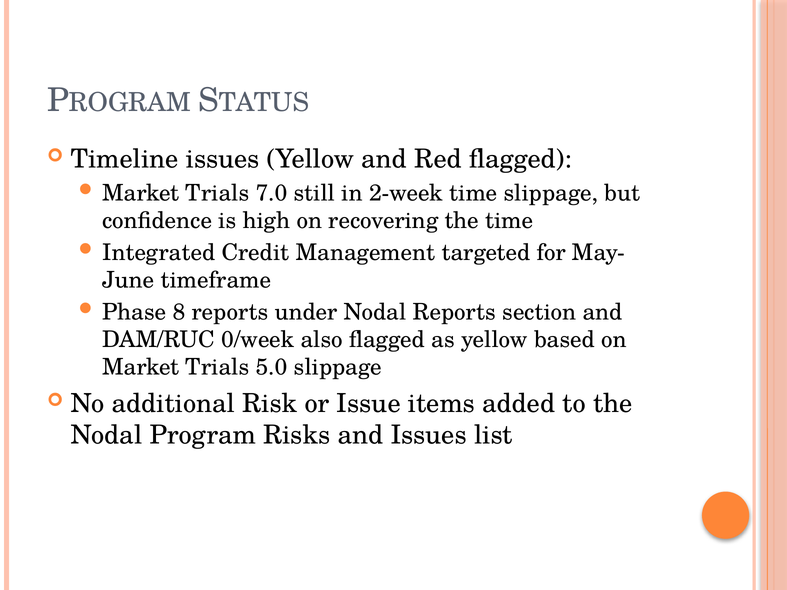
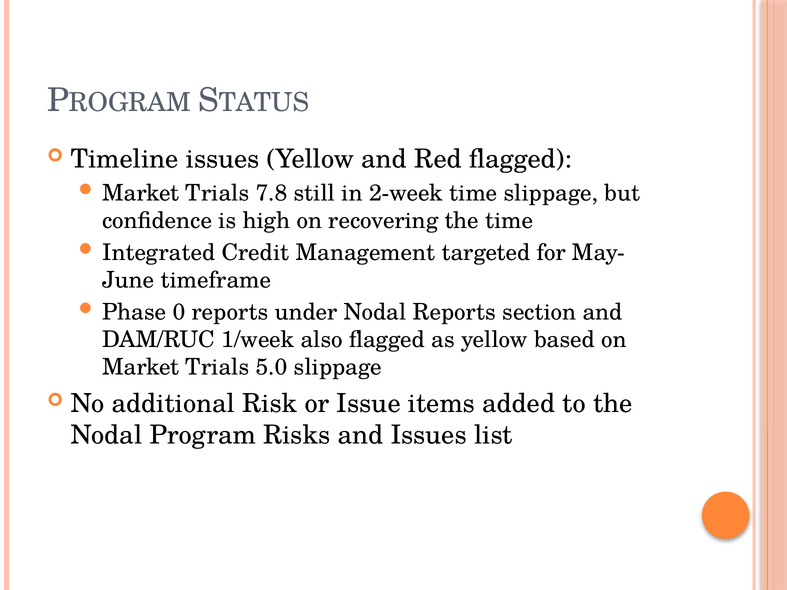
7.0: 7.0 -> 7.8
8: 8 -> 0
0/week: 0/week -> 1/week
